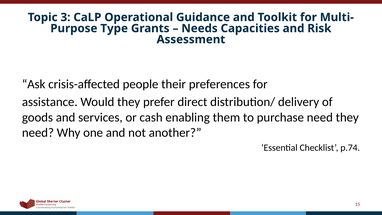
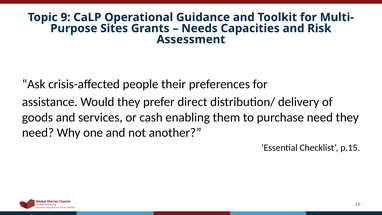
3: 3 -> 9
Type: Type -> Sites
p.74: p.74 -> p.15
